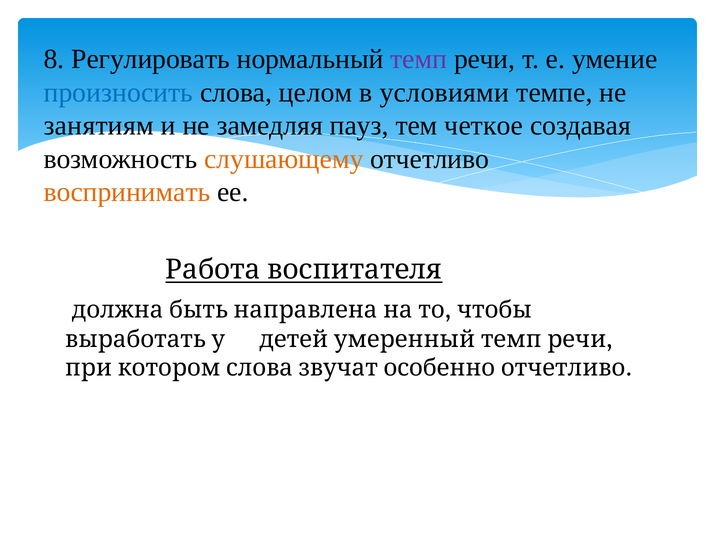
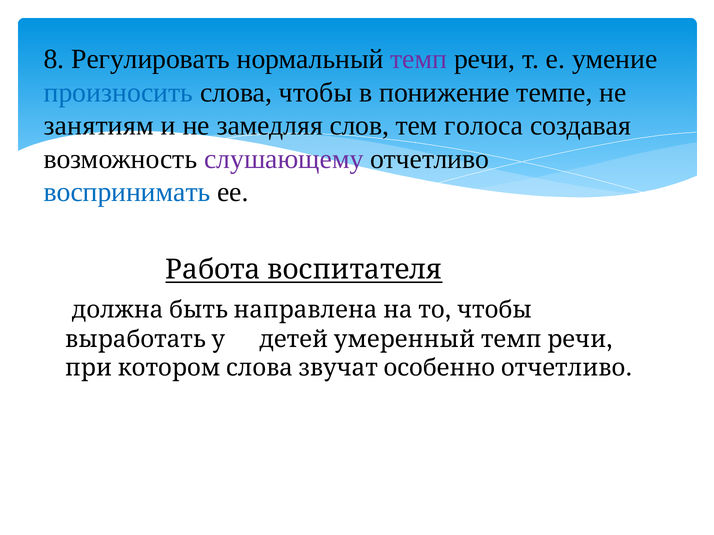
слова целом: целом -> чтобы
условиями: условиями -> понижение
пауз: пауз -> слов
четкое: четкое -> голоса
слушающему colour: orange -> purple
воспринимать colour: orange -> blue
